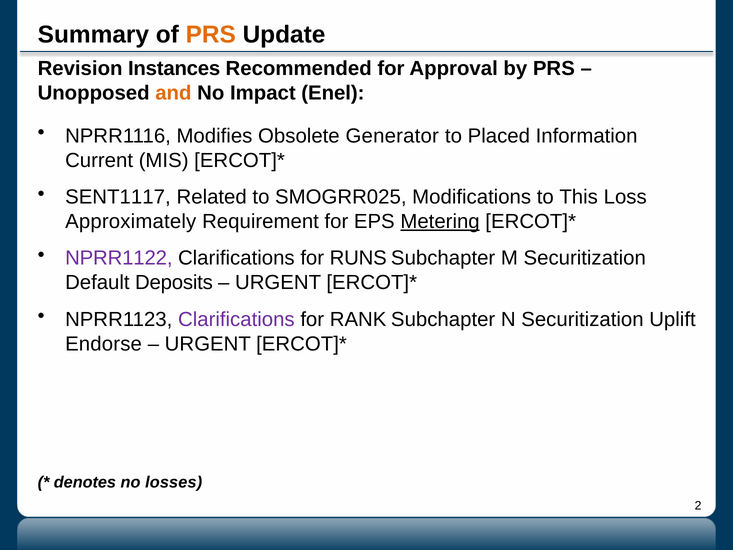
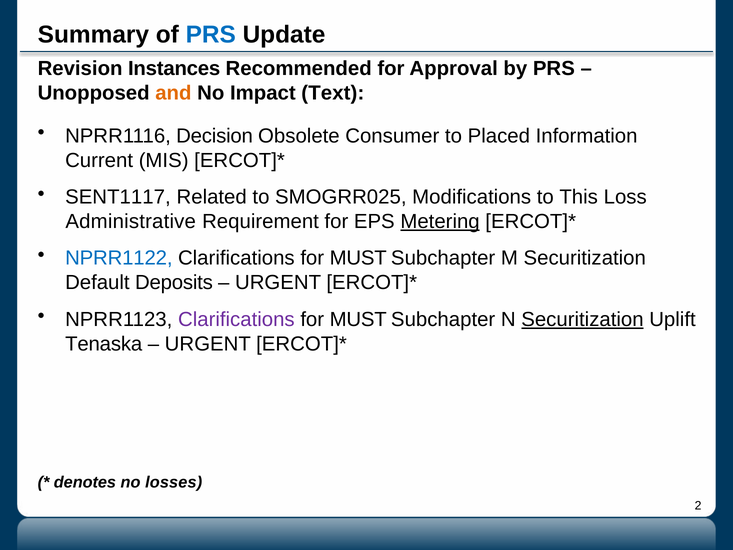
PRS at (211, 35) colour: orange -> blue
Enel: Enel -> Text
Modifies: Modifies -> Decision
Generator: Generator -> Consumer
Approximately: Approximately -> Administrative
NPRR1122 colour: purple -> blue
RUNS at (358, 258): RUNS -> MUST
RANK at (358, 319): RANK -> MUST
Securitization at (582, 319) underline: none -> present
Endorse: Endorse -> Tenaska
